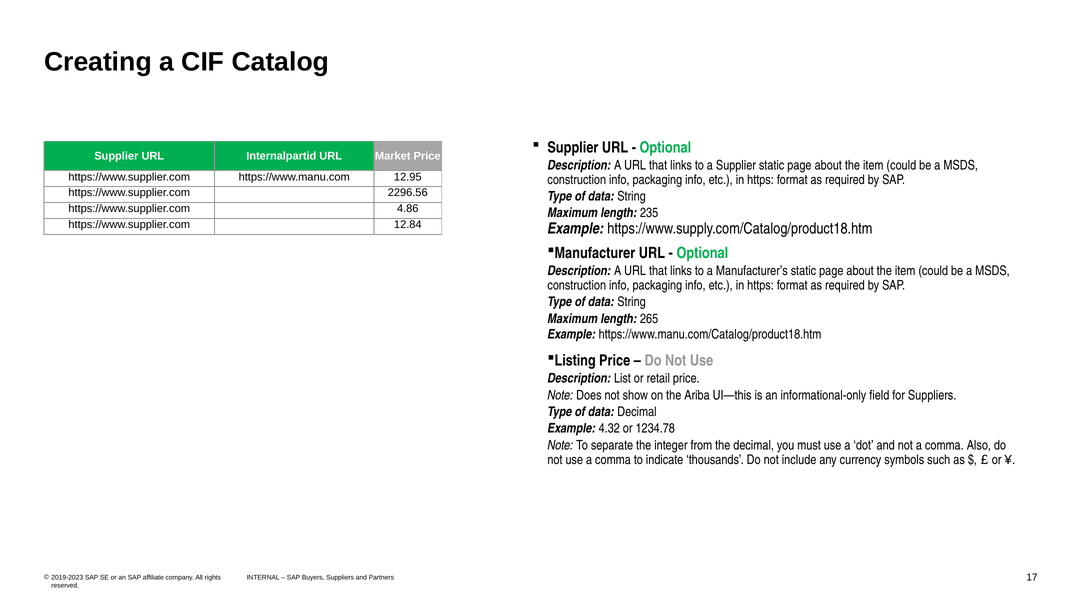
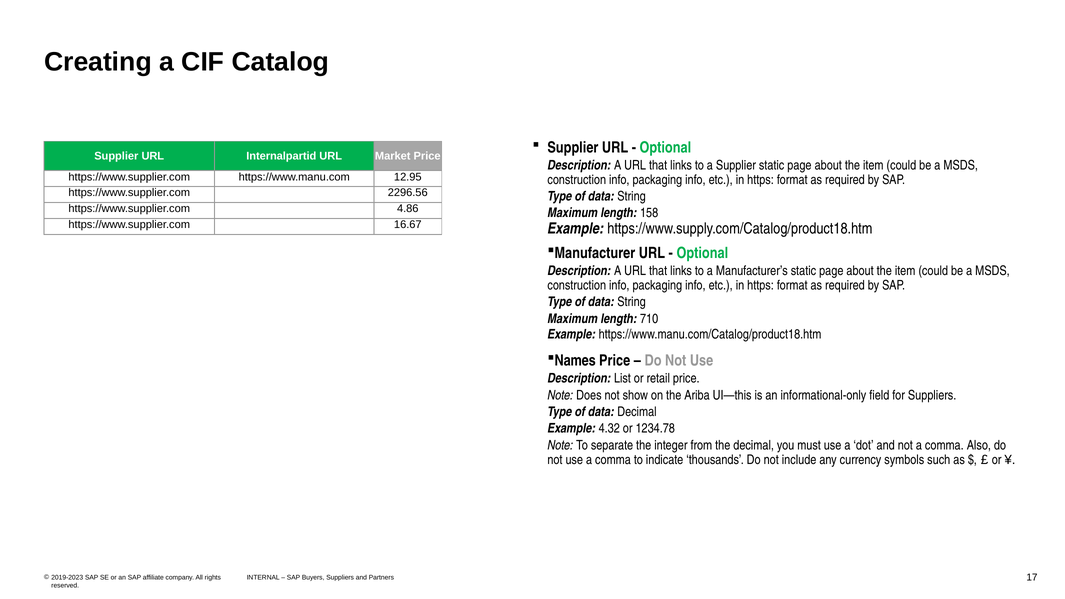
235: 235 -> 158
12.84: 12.84 -> 16.67
265: 265 -> 710
Listing: Listing -> Names
